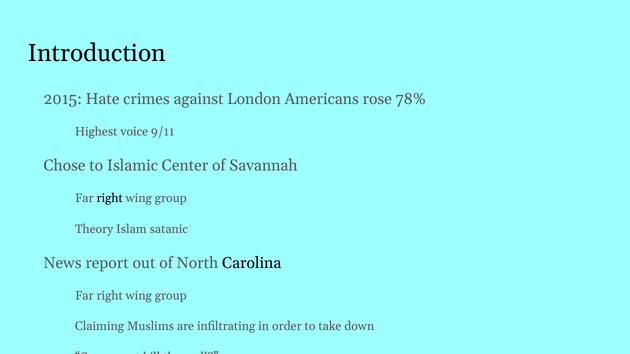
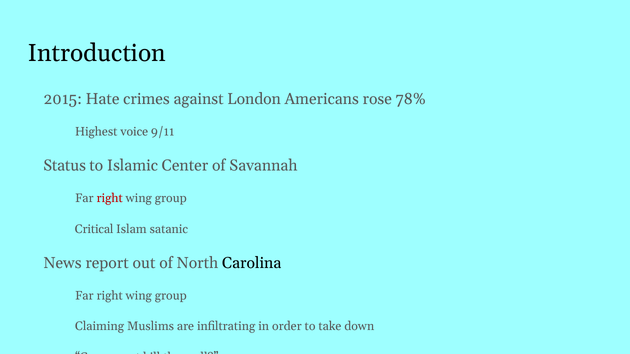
Chose: Chose -> Status
right at (110, 198) colour: black -> red
Theory: Theory -> Critical
